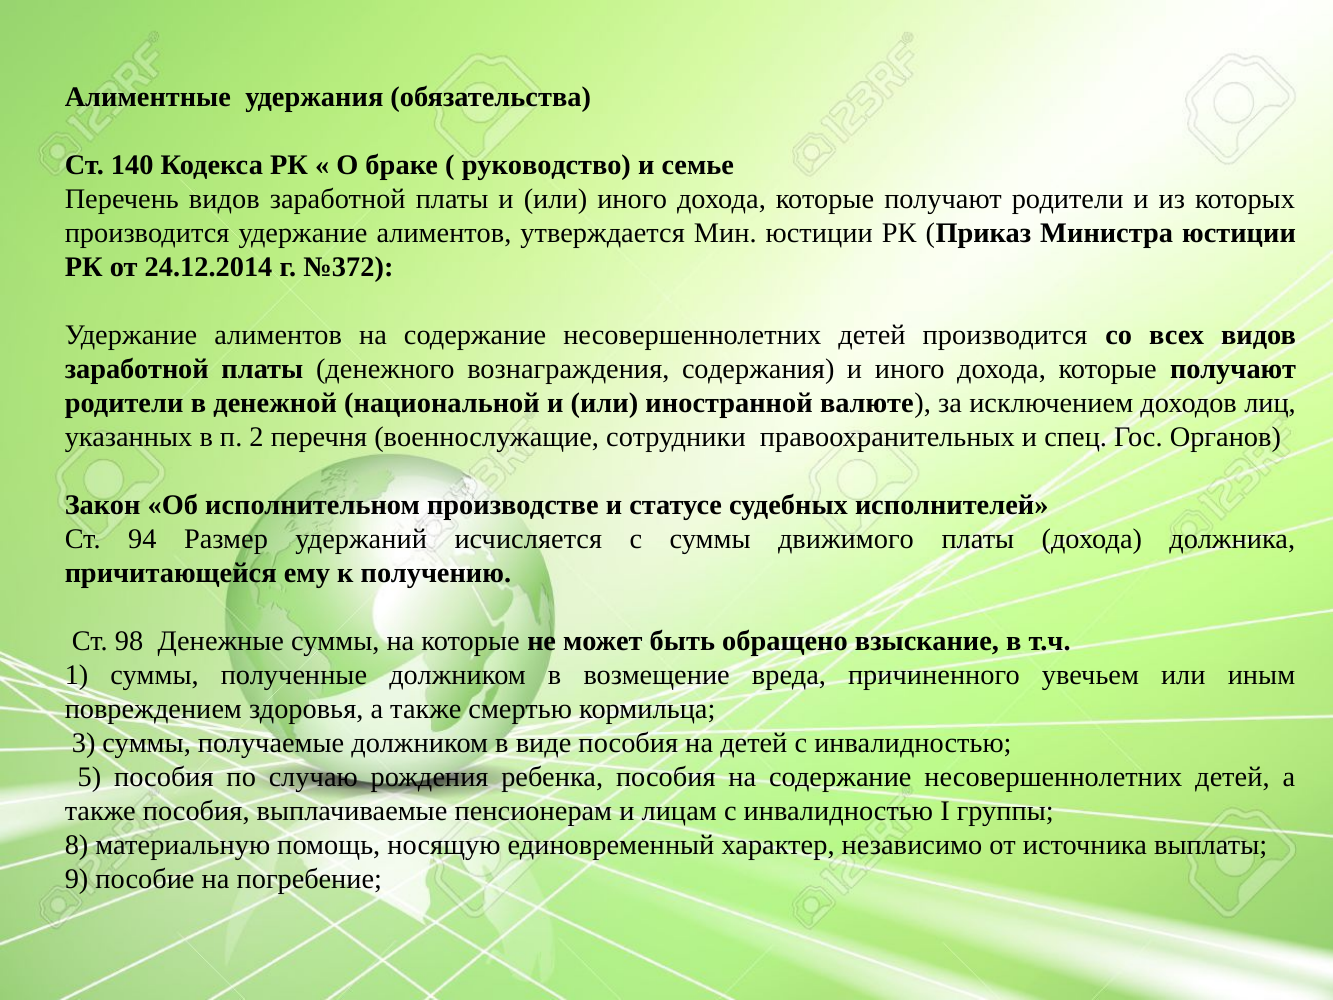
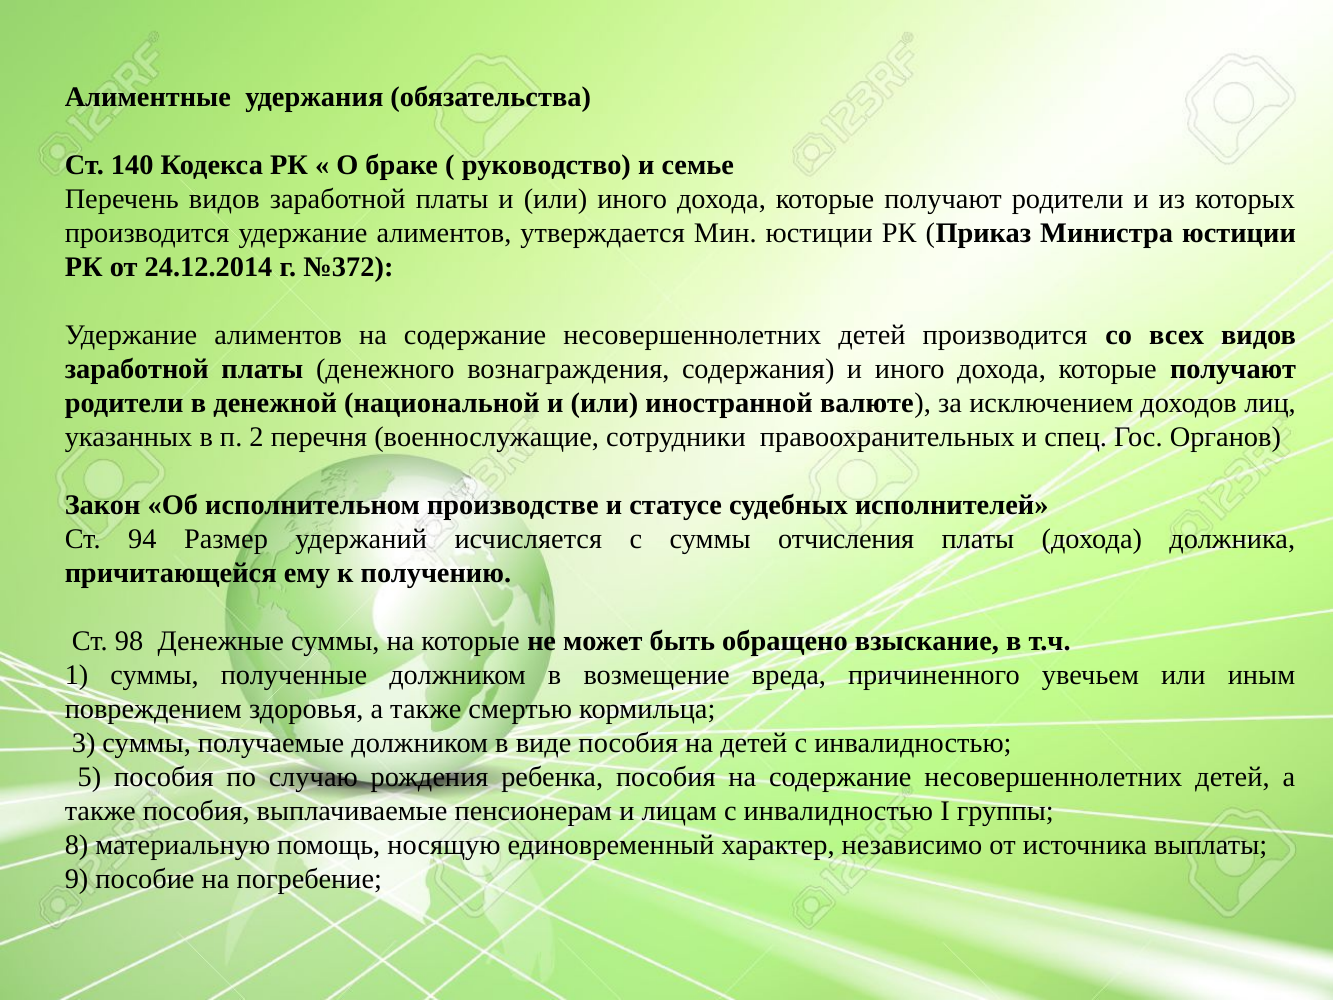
движимого: движимого -> отчисления
